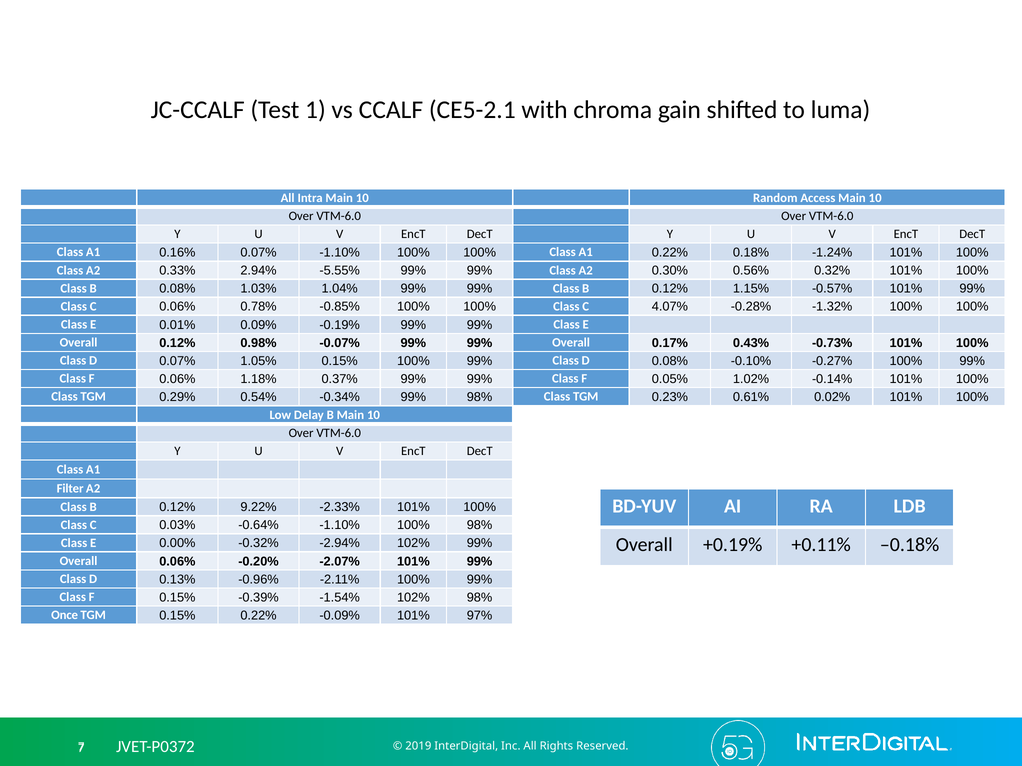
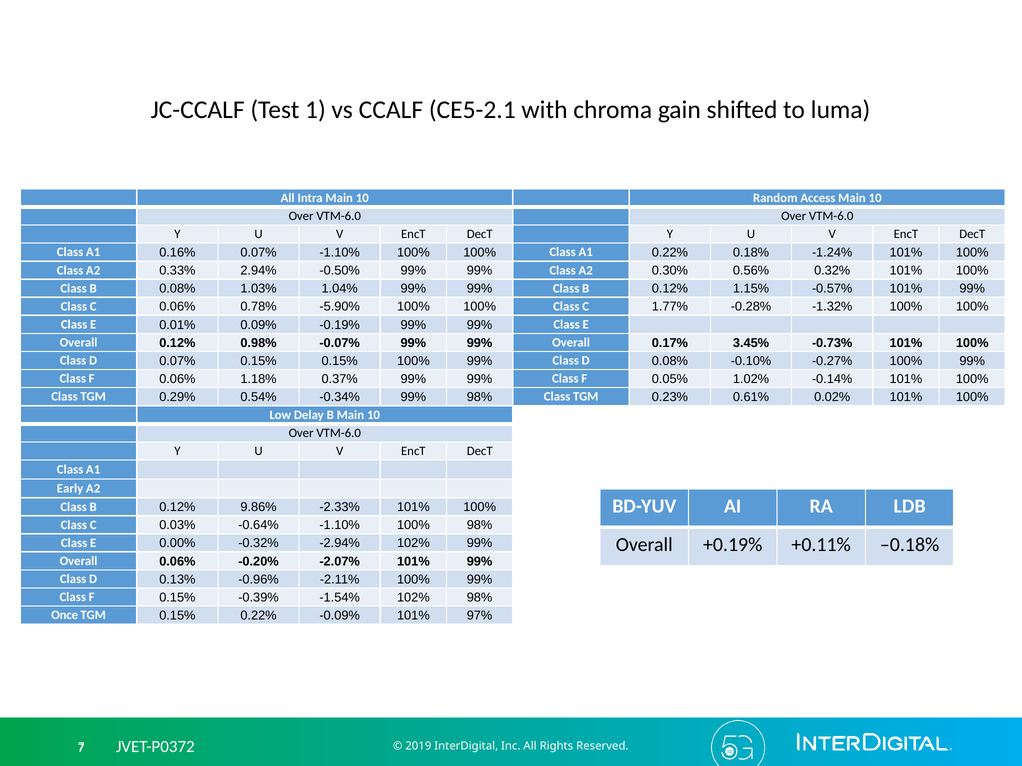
-5.55%: -5.55% -> -0.50%
-0.85%: -0.85% -> -5.90%
4.07%: 4.07% -> 1.77%
0.43%: 0.43% -> 3.45%
0.07% 1.05%: 1.05% -> 0.15%
Filter: Filter -> Early
9.22%: 9.22% -> 9.86%
